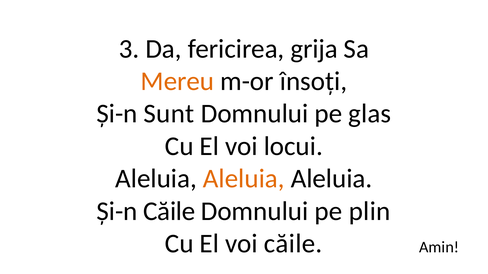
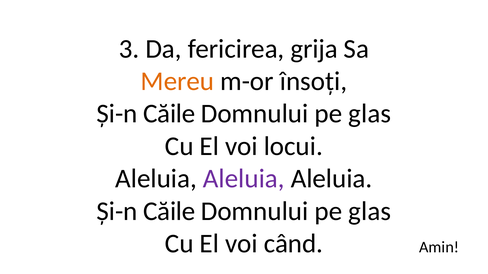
Sunt at (169, 114): Sunt -> Căile
Aleluia at (244, 179) colour: orange -> purple
plin at (370, 211): plin -> glas
voi căile: căile -> când
